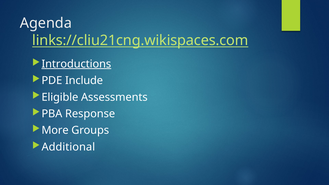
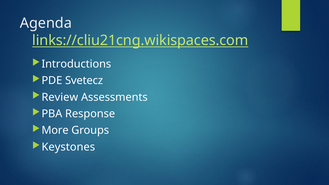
Introductions underline: present -> none
Include: Include -> Svetecz
Eligible: Eligible -> Review
Additional: Additional -> Keystones
